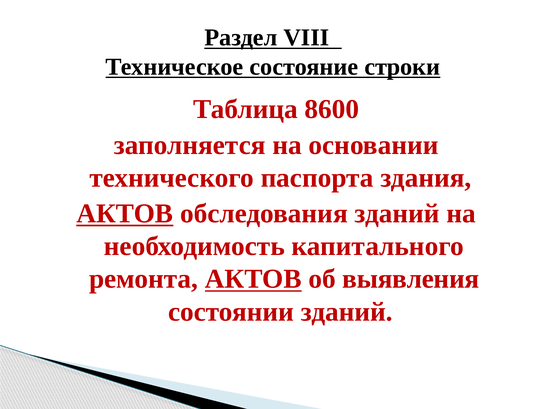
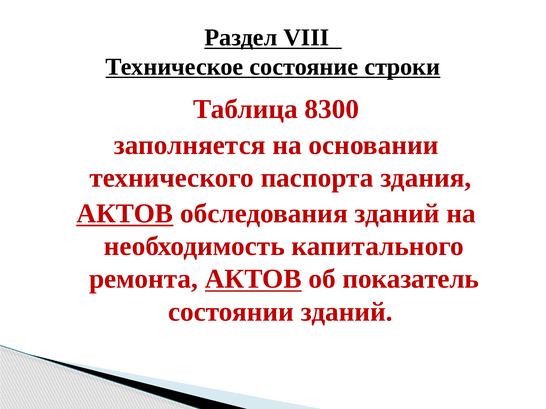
8600: 8600 -> 8300
выявления: выявления -> показатель
